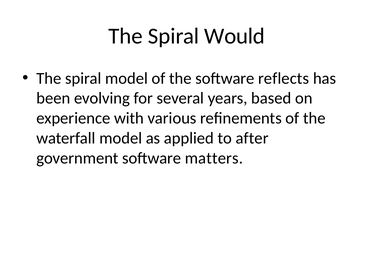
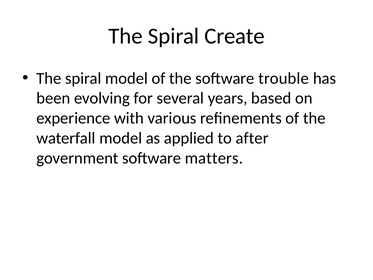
Would: Would -> Create
reflects: reflects -> trouble
